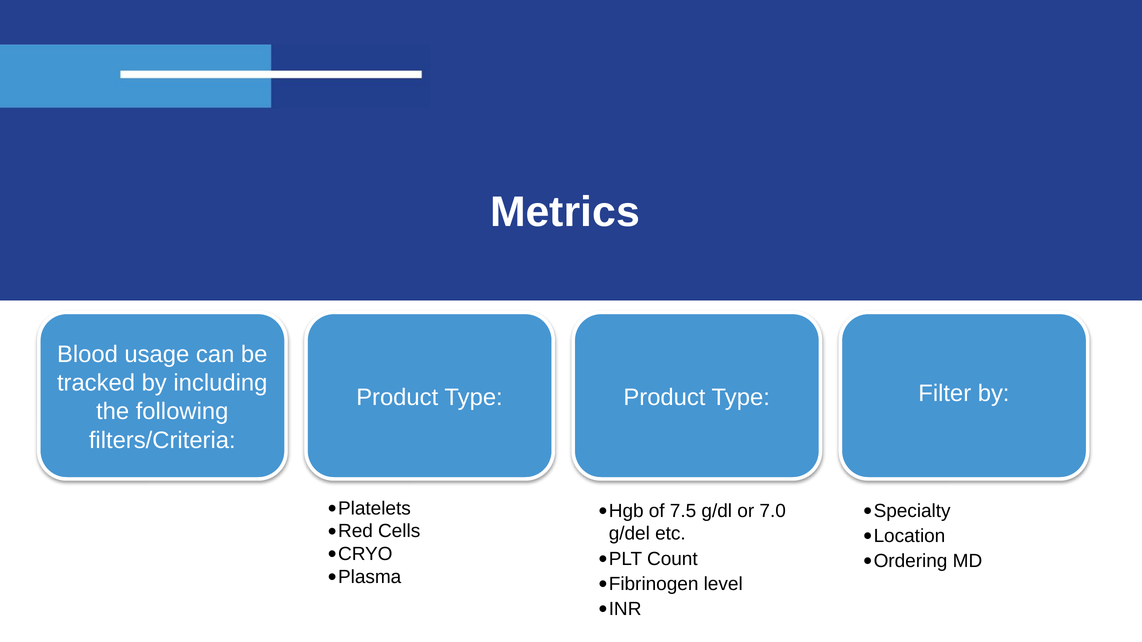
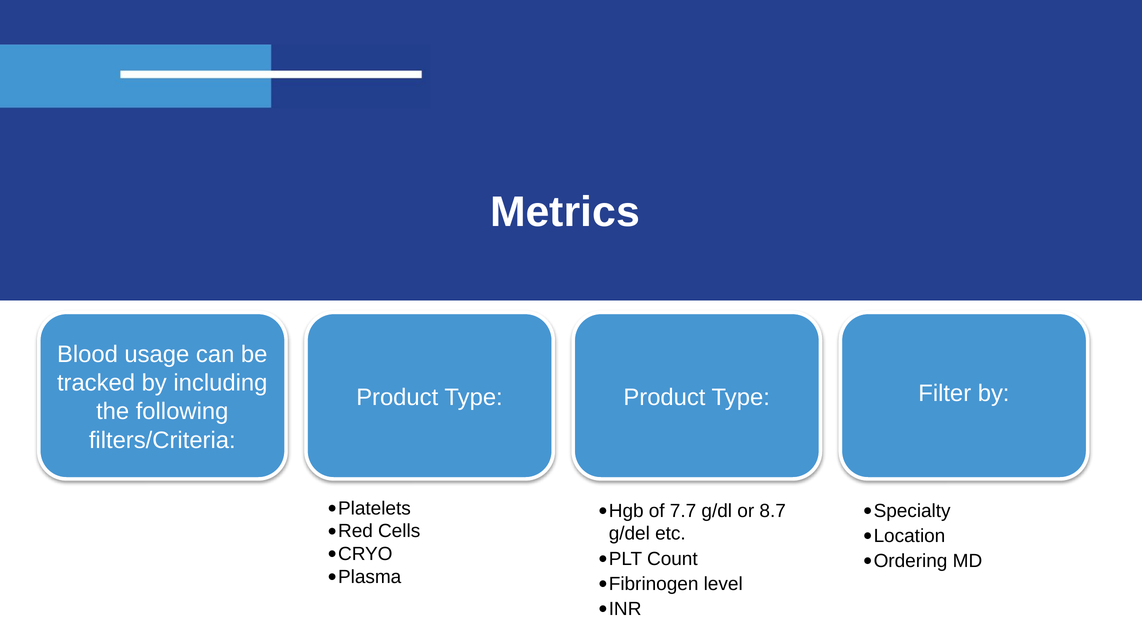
7.5: 7.5 -> 7.7
7.0: 7.0 -> 8.7
